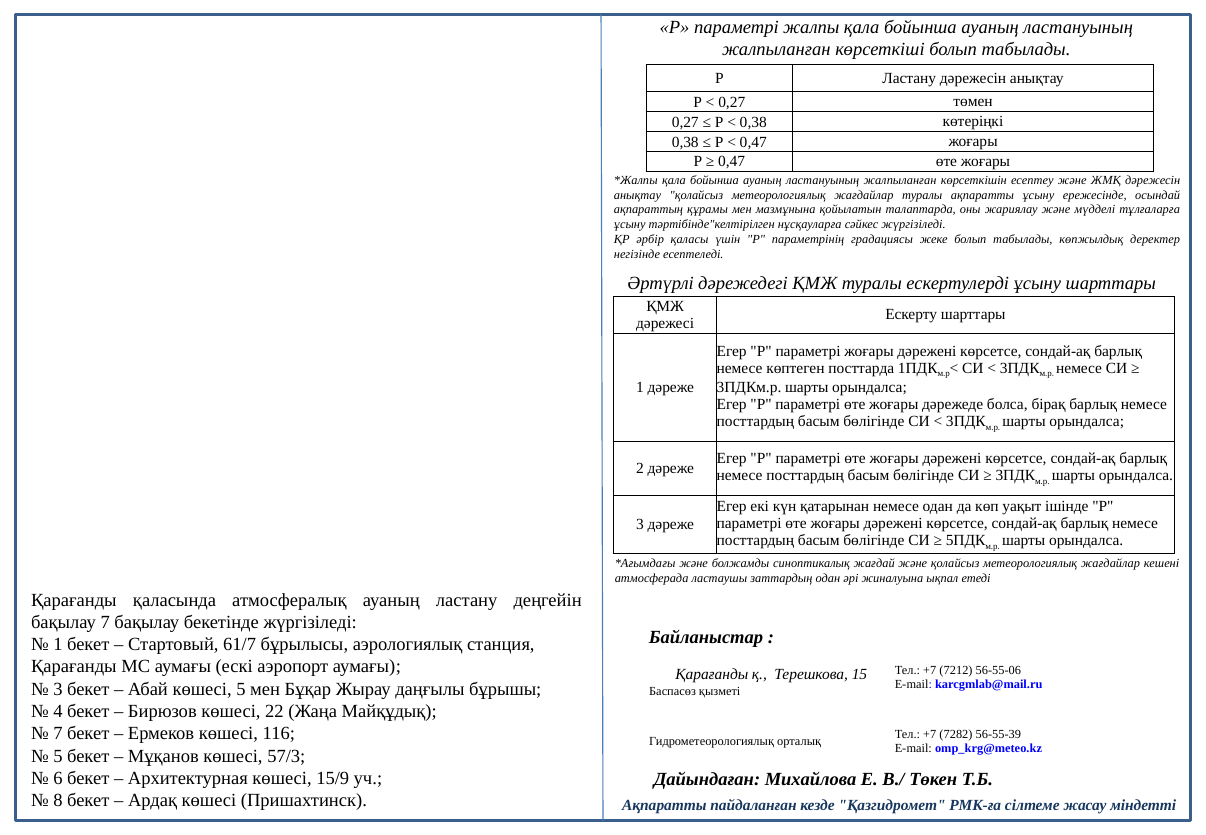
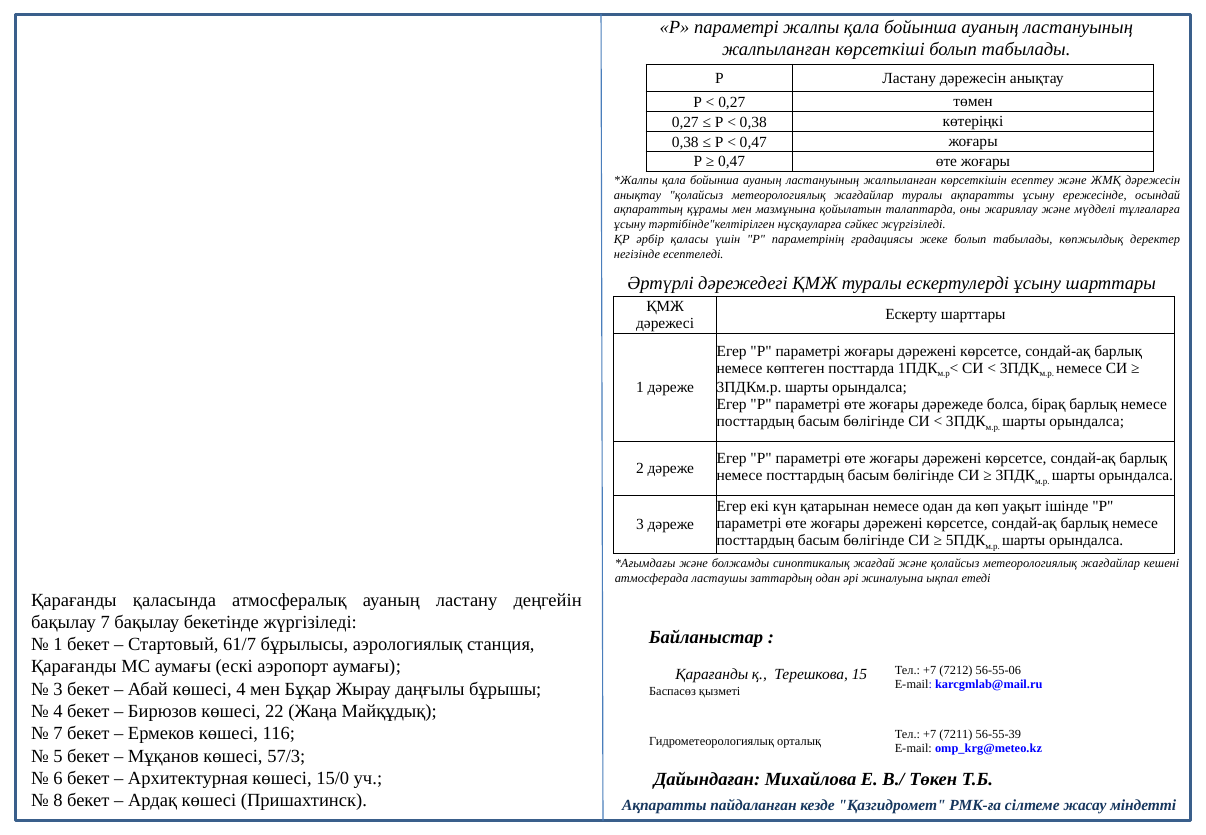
көшесі 5: 5 -> 4
7282: 7282 -> 7211
15/9: 15/9 -> 15/0
